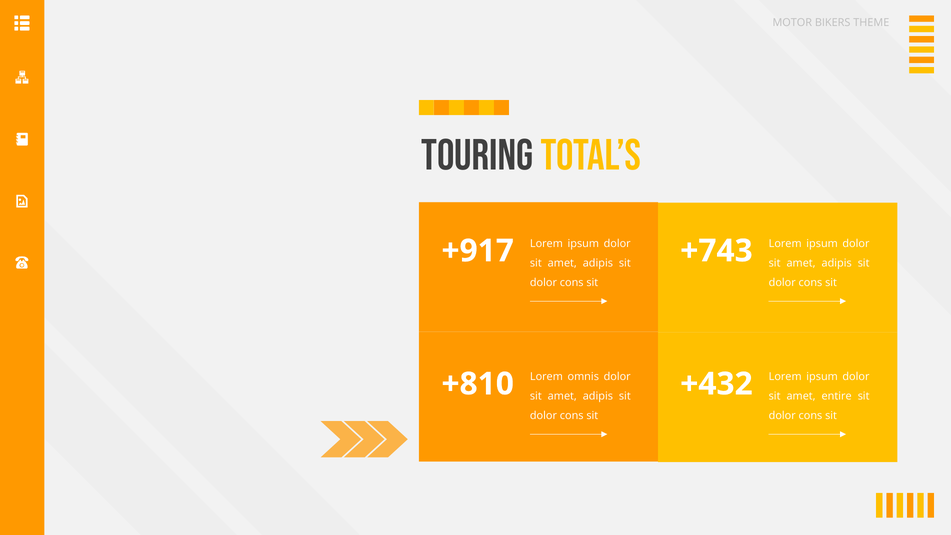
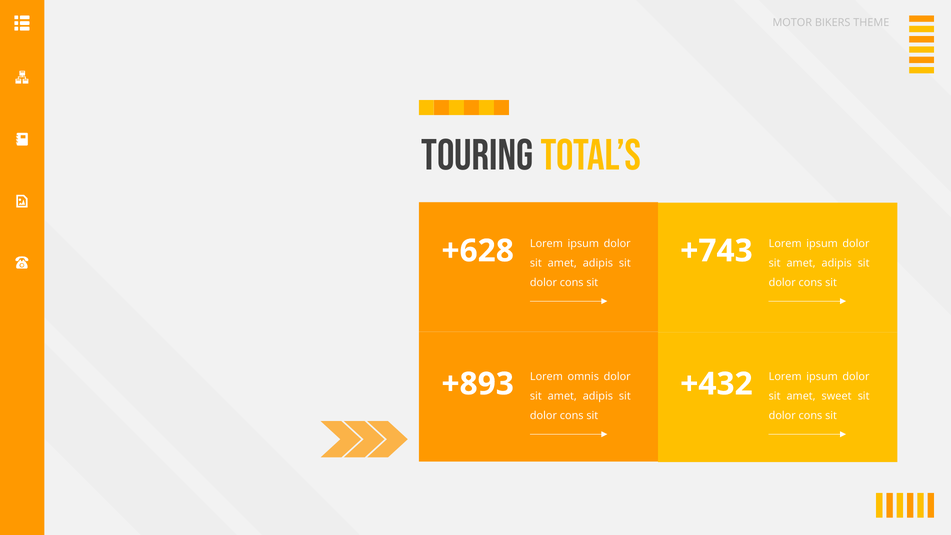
+917: +917 -> +628
+810: +810 -> +893
entire: entire -> sweet
